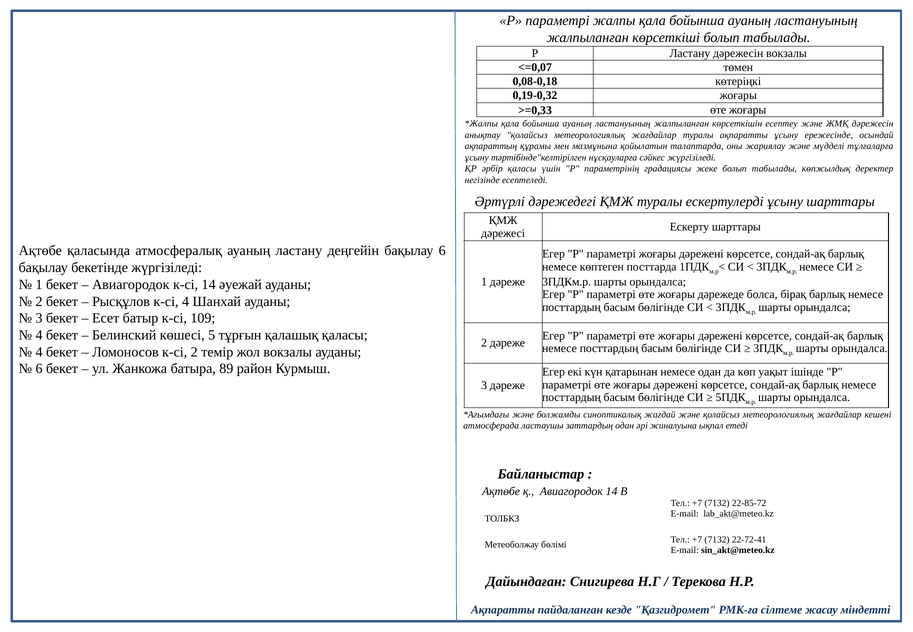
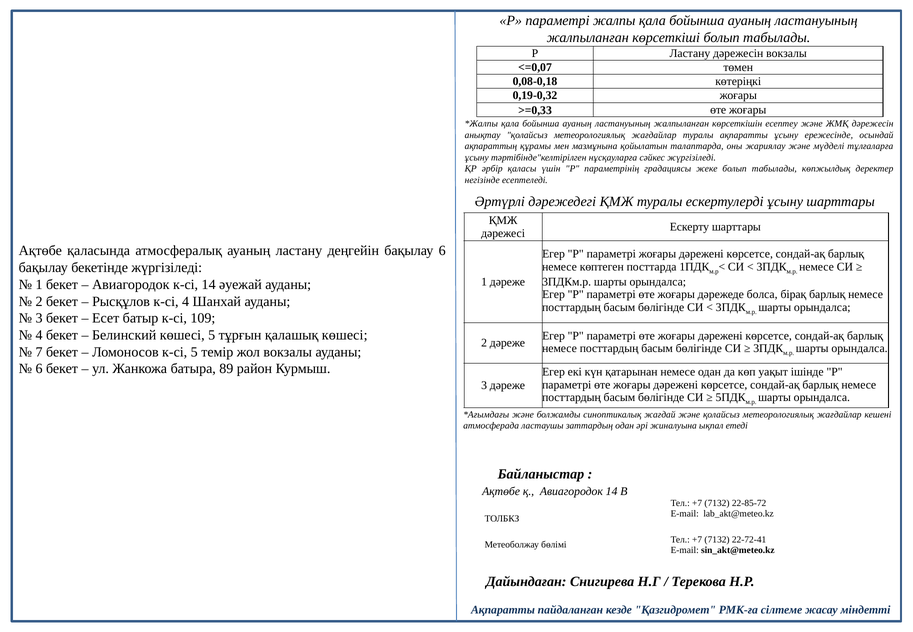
қалашық қаласы: қаласы -> көшесі
4 at (39, 352): 4 -> 7
к-сі 2: 2 -> 5
